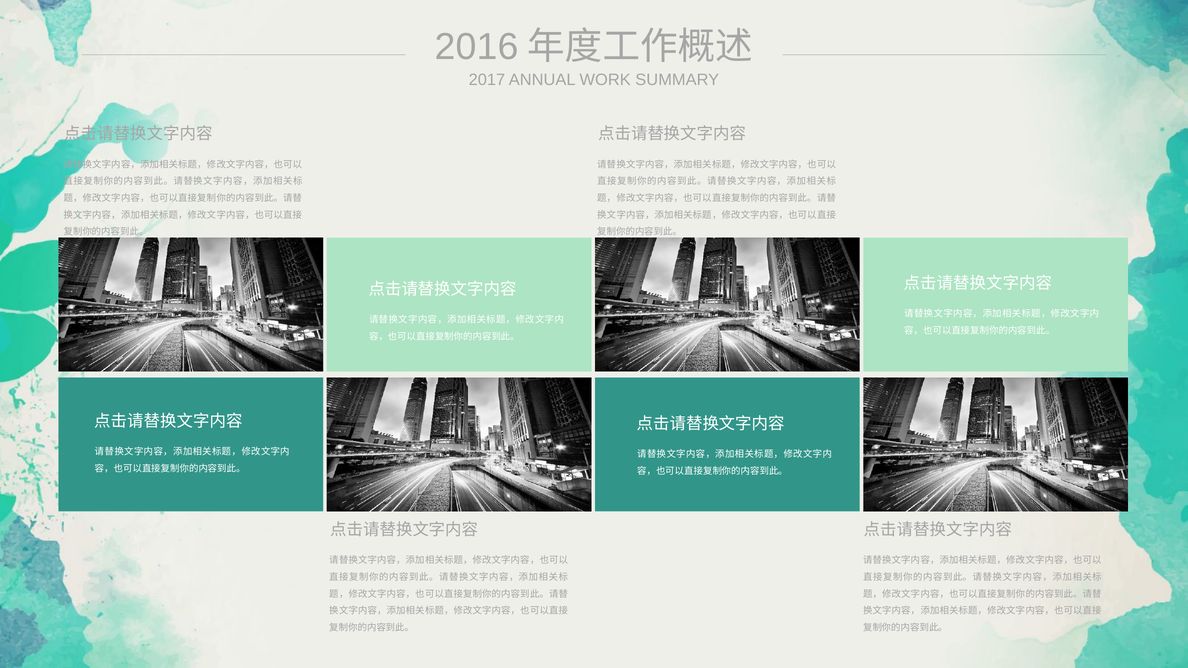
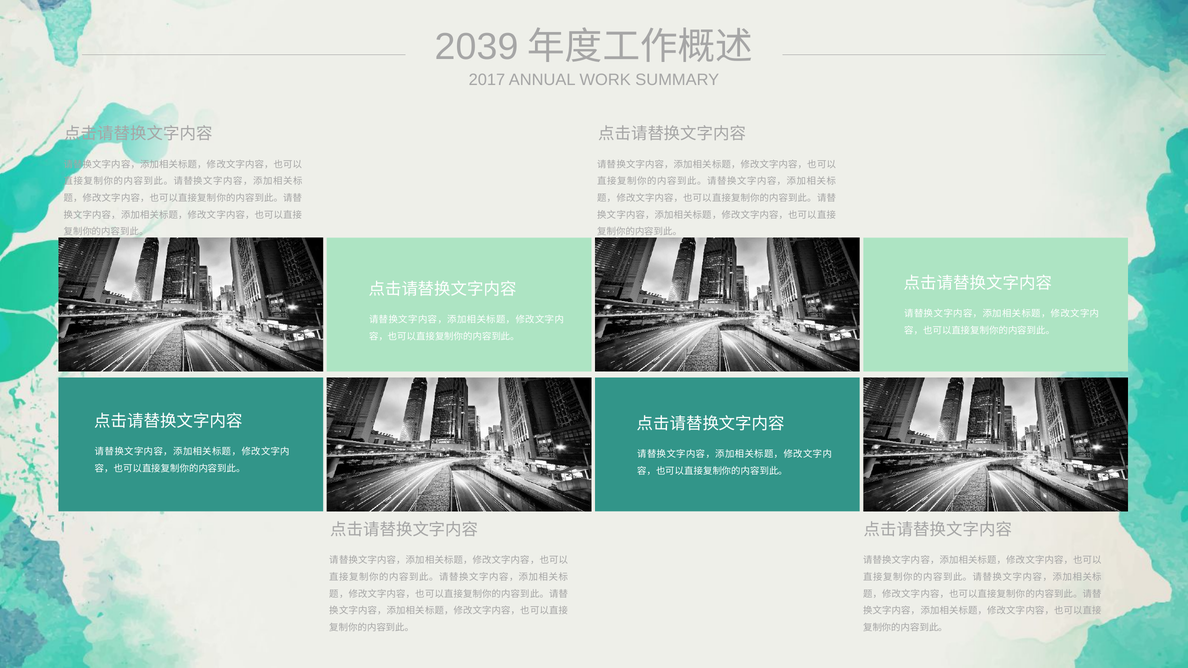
2016: 2016 -> 2039
